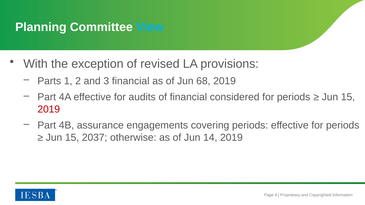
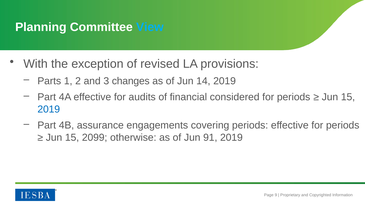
3 financial: financial -> changes
68: 68 -> 14
2019 at (49, 109) colour: red -> blue
2037: 2037 -> 2099
14: 14 -> 91
